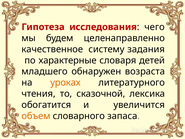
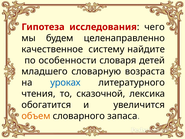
задания: задания -> найдите
характерные: характерные -> особенности
обнаружен: обнаружен -> словарную
уроках colour: orange -> blue
